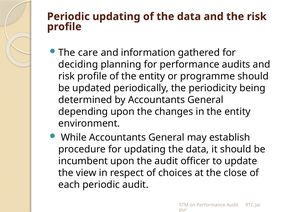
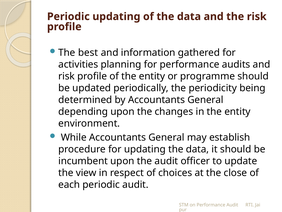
care: care -> best
deciding: deciding -> activities
